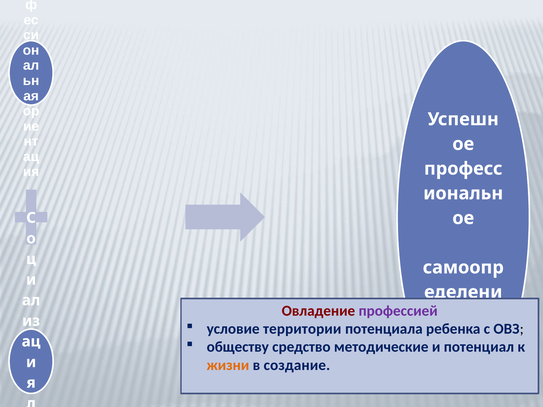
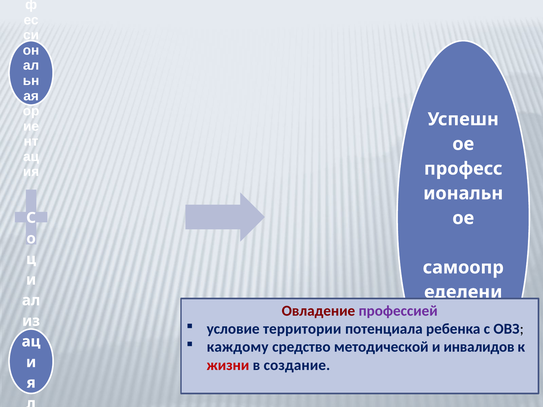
обществу: обществу -> каждому
методические: методические -> методической
потенциал: потенциал -> инвалидов
жизни colour: orange -> red
